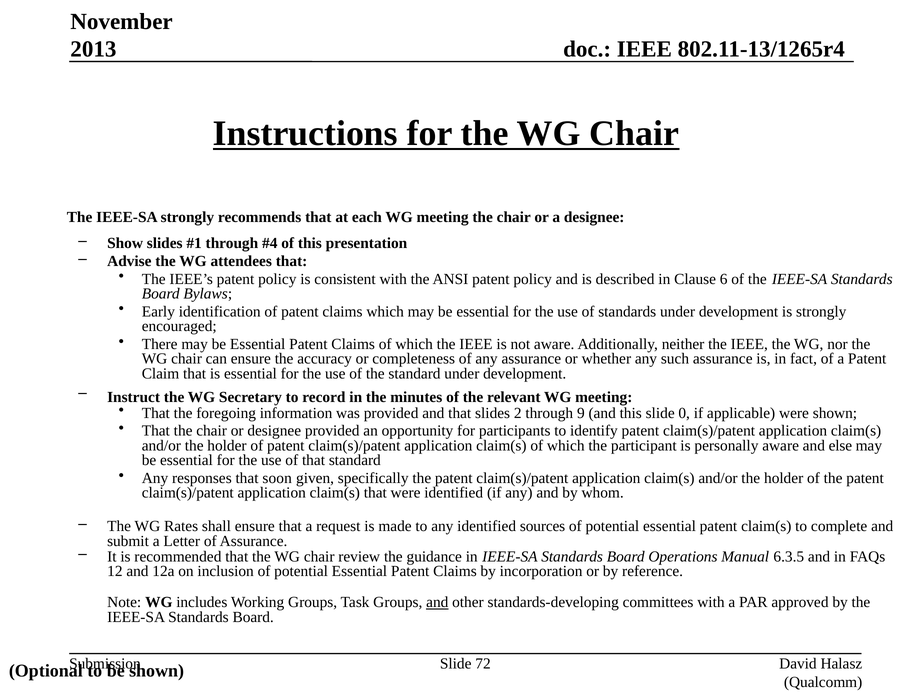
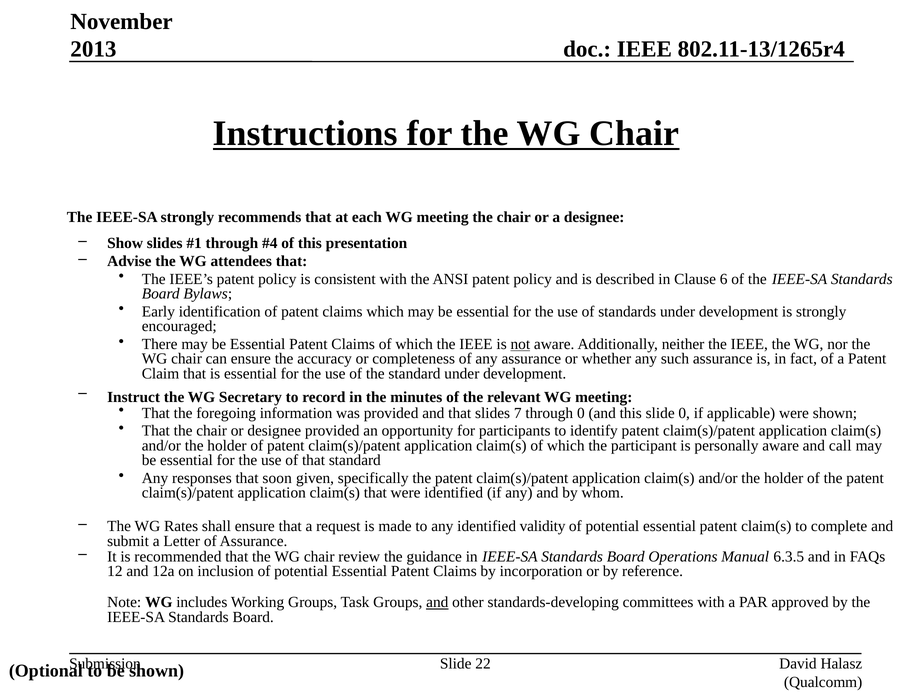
not underline: none -> present
2: 2 -> 7
through 9: 9 -> 0
else: else -> call
sources: sources -> validity
72: 72 -> 22
